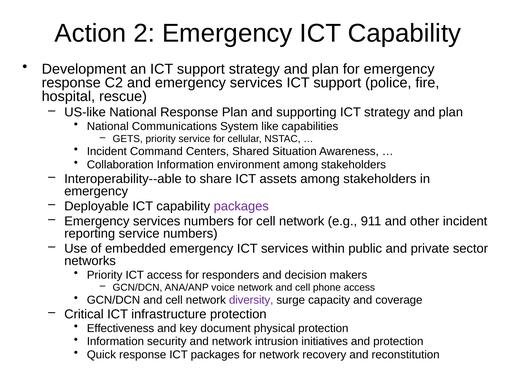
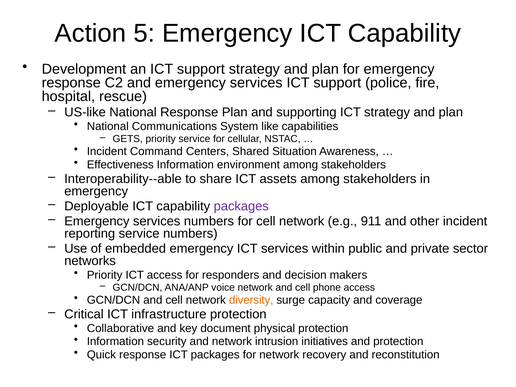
2: 2 -> 5
Collaboration: Collaboration -> Effectiveness
diversity colour: purple -> orange
Effectiveness: Effectiveness -> Collaborative
